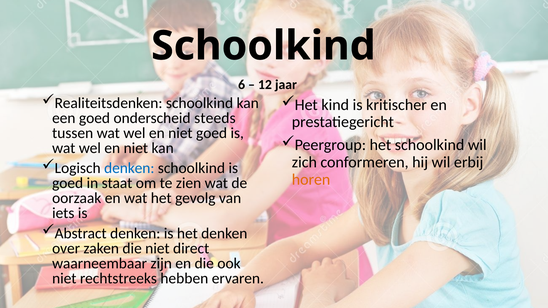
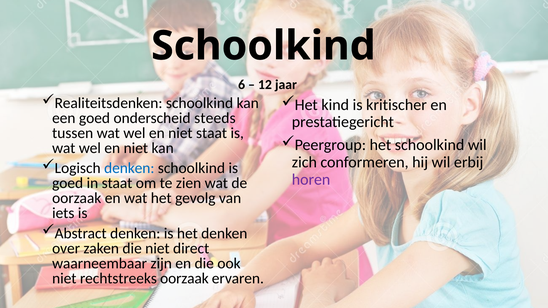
niet goed: goed -> staat
horen colour: orange -> purple
rechtstreeks hebben: hebben -> oorzaak
